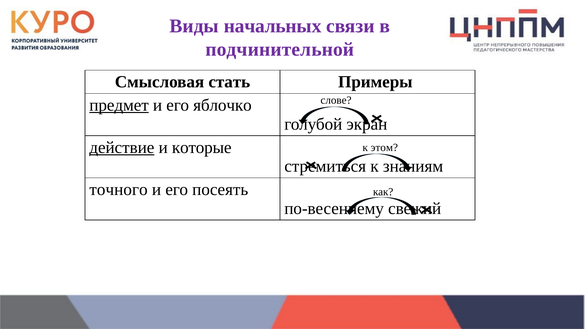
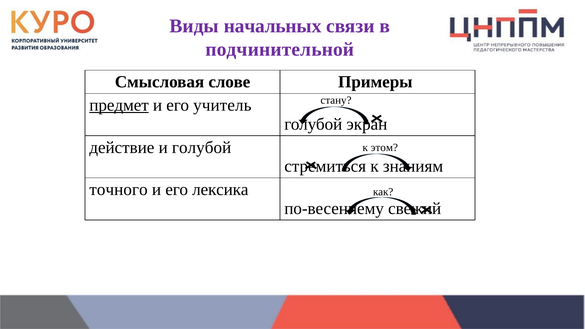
стать: стать -> слове
слове: слове -> стану
яблочко: яблочко -> учитель
действие underline: present -> none
и которые: которые -> голубой
посеять: посеять -> лексика
